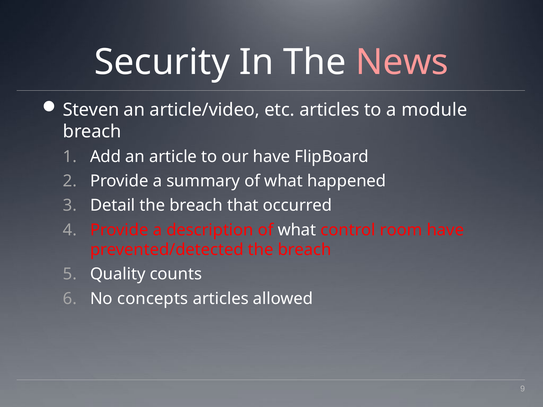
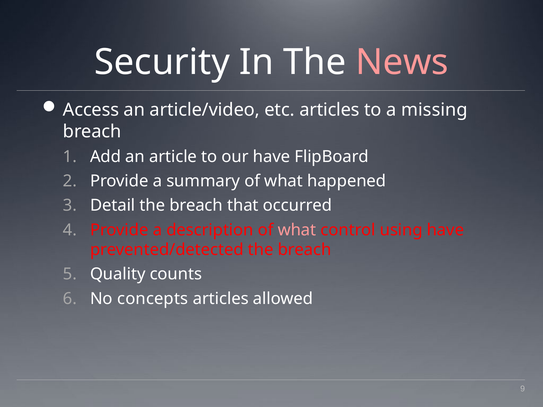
Steven: Steven -> Access
module: module -> missing
what at (297, 230) colour: white -> pink
room: room -> using
